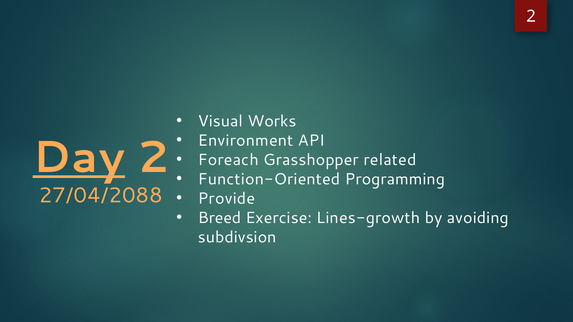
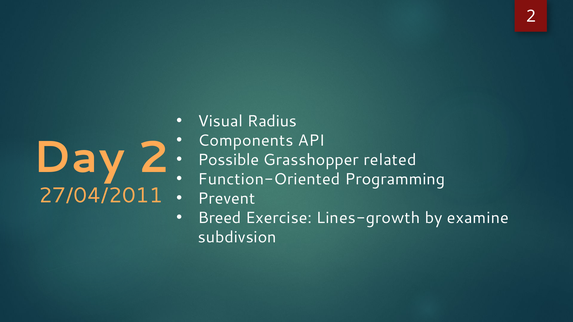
Works: Works -> Radius
Environment: Environment -> Components
Day underline: present -> none
Foreach: Foreach -> Possible
27/04/2088: 27/04/2088 -> 27/04/2011
Provide: Provide -> Prevent
avoiding: avoiding -> examine
